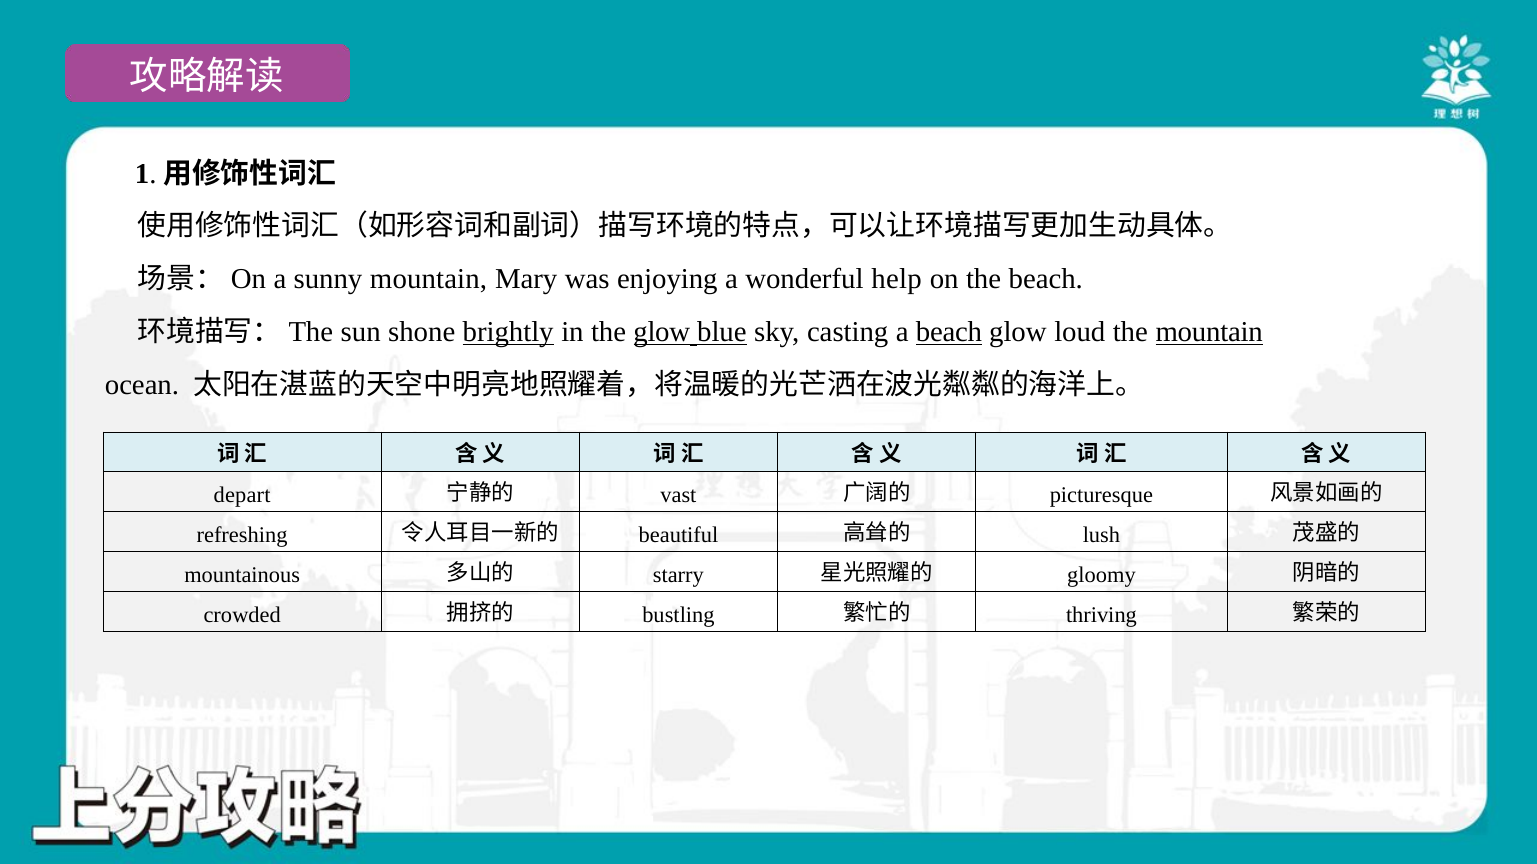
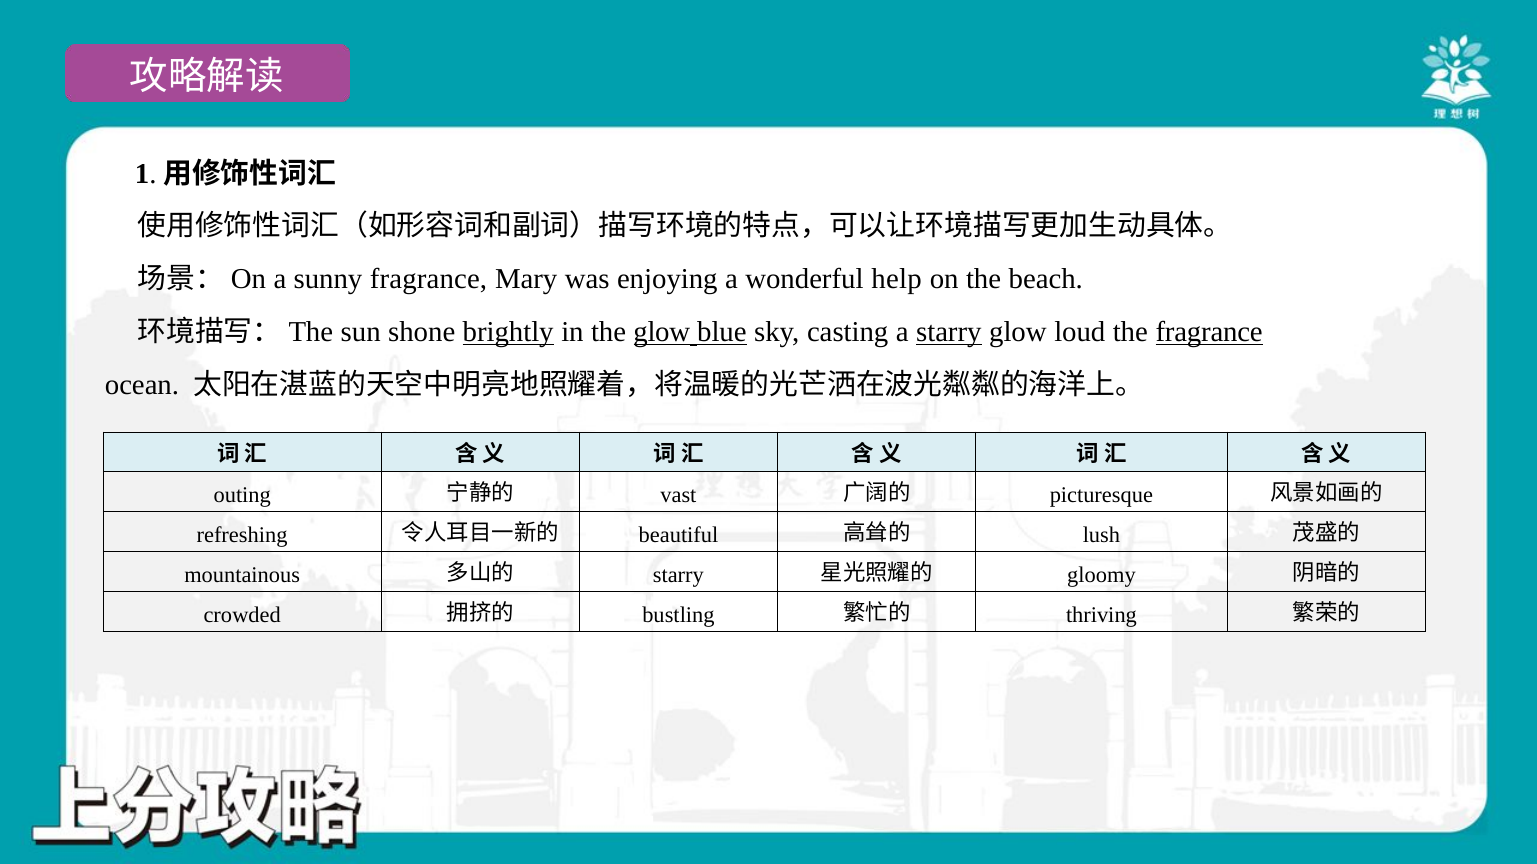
sunny mountain: mountain -> fragrance
a beach: beach -> starry
the mountain: mountain -> fragrance
depart: depart -> outing
